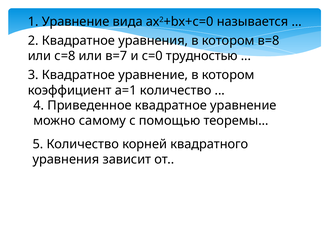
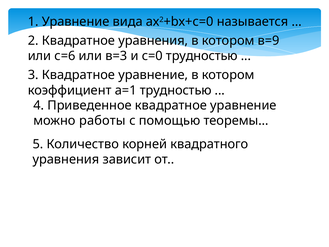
в=8: в=8 -> в=9
с=8: с=8 -> с=6
в=7: в=7 -> в=3
а=1 количество: количество -> трудностью
самому: самому -> работы
